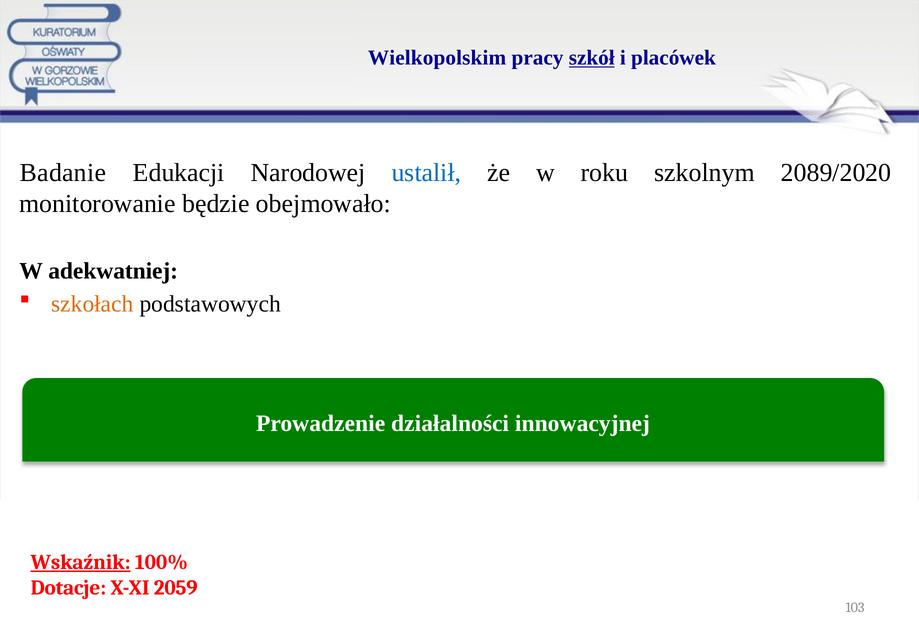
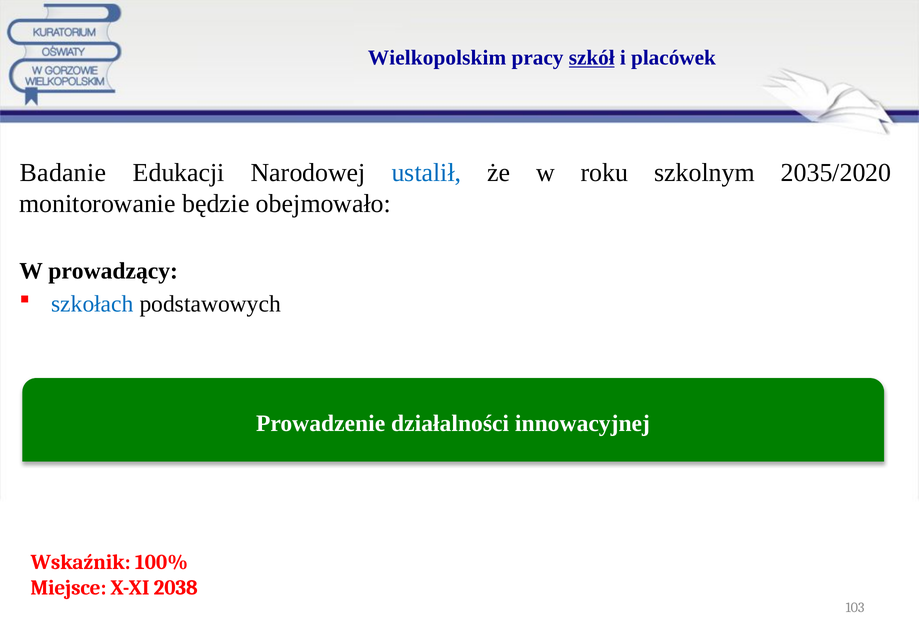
2089/2020: 2089/2020 -> 2035/2020
adekwatniej: adekwatniej -> prowadzący
szkołach colour: orange -> blue
Wskaźnik underline: present -> none
Dotacje: Dotacje -> Miejsce
2059: 2059 -> 2038
